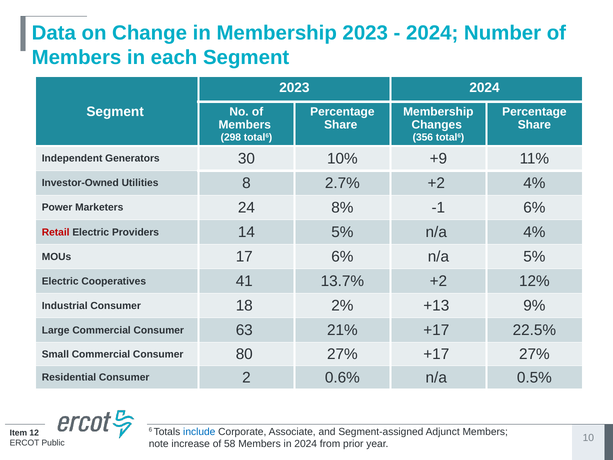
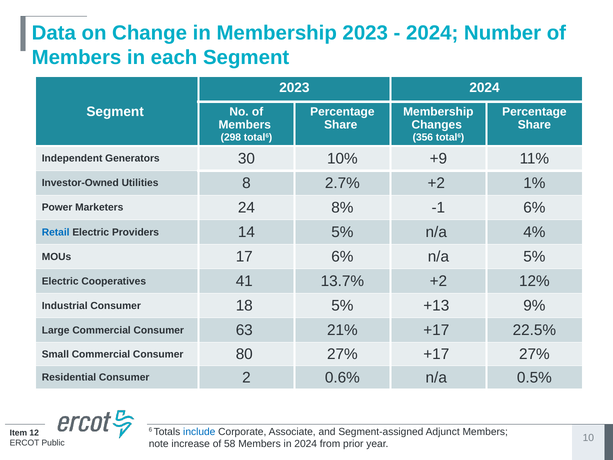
+2 4%: 4% -> 1%
Retail colour: red -> blue
18 2%: 2% -> 5%
